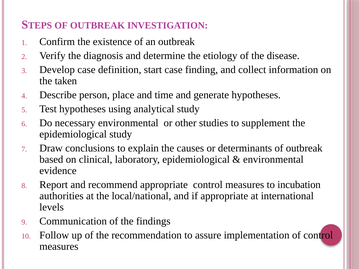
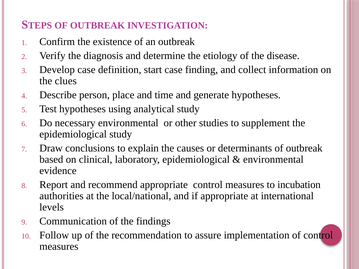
taken: taken -> clues
